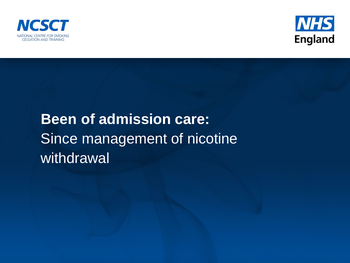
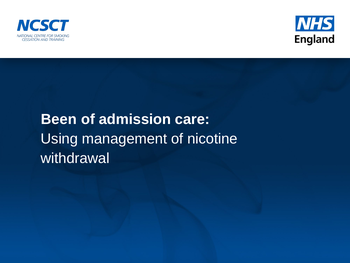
Since: Since -> Using
